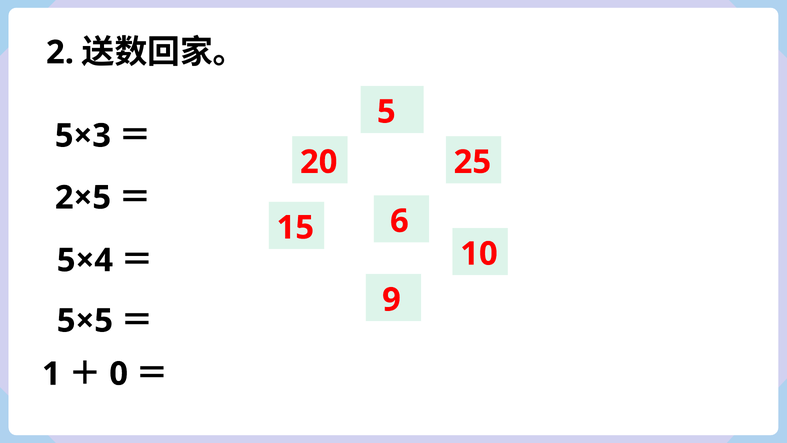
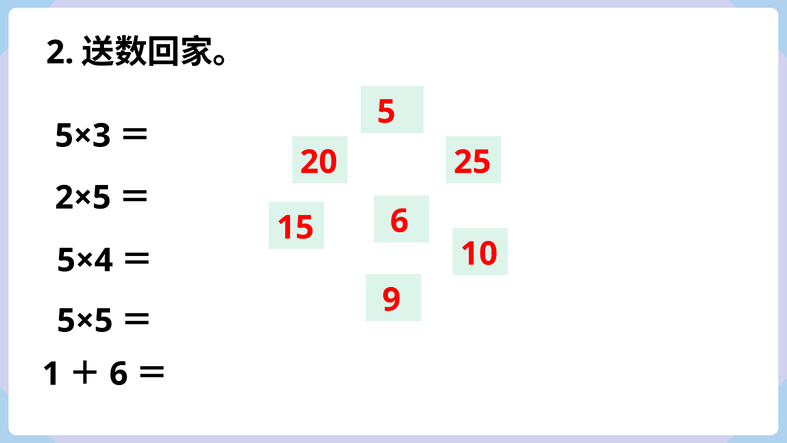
0 at (119, 374): 0 -> 6
